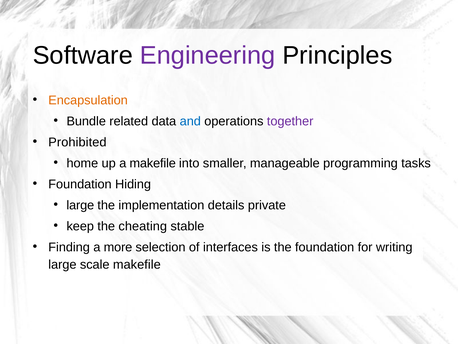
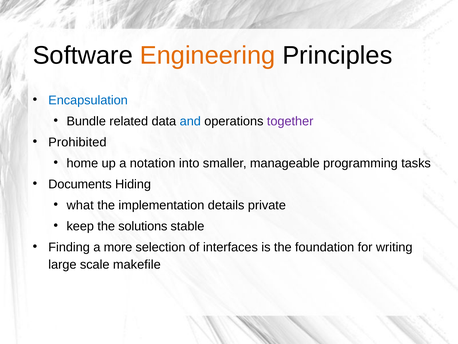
Engineering colour: purple -> orange
Encapsulation colour: orange -> blue
a makefile: makefile -> notation
Foundation at (80, 184): Foundation -> Documents
large at (80, 205): large -> what
cheating: cheating -> solutions
